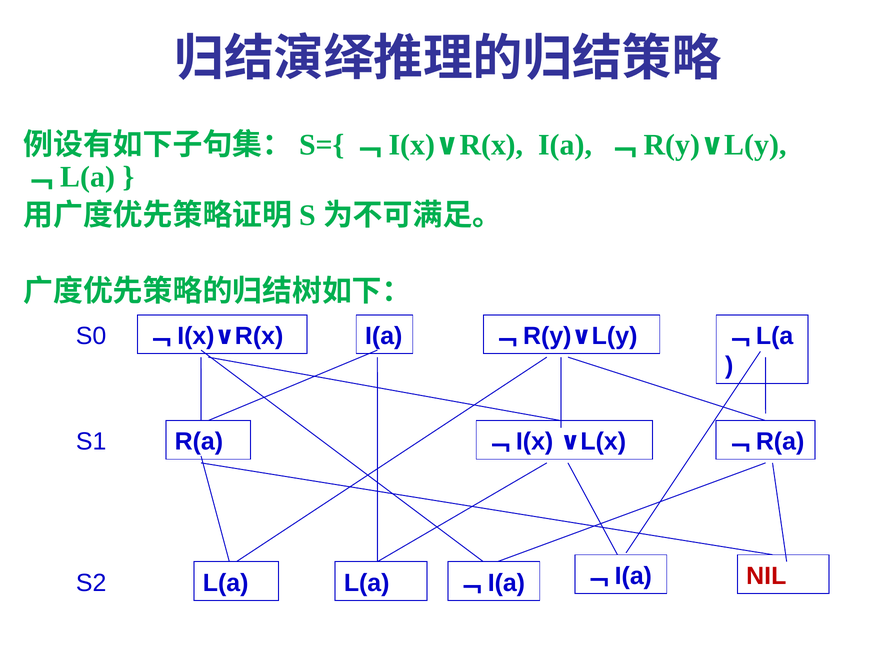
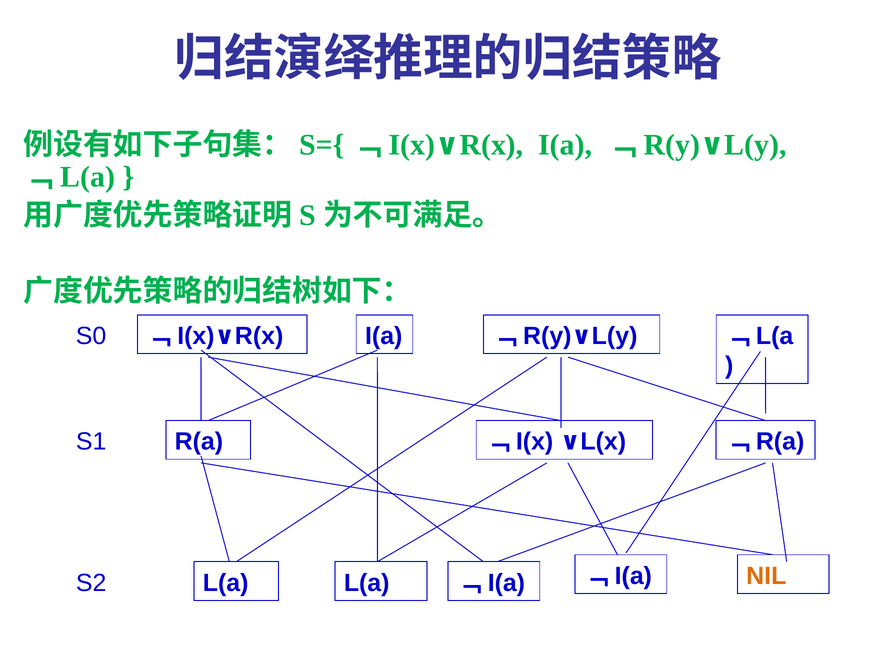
NIL colour: red -> orange
